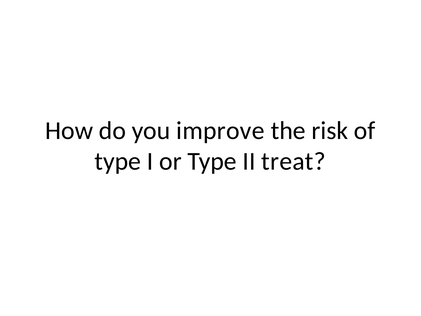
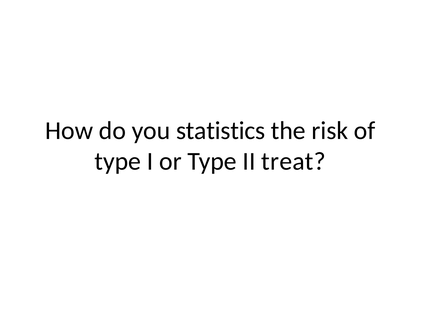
improve: improve -> statistics
